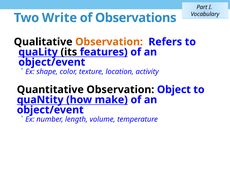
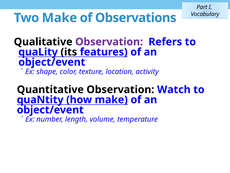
Two Write: Write -> Make
Observation at (109, 42) colour: orange -> purple
Object: Object -> Watch
